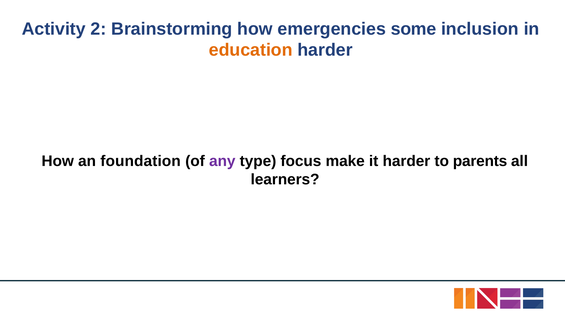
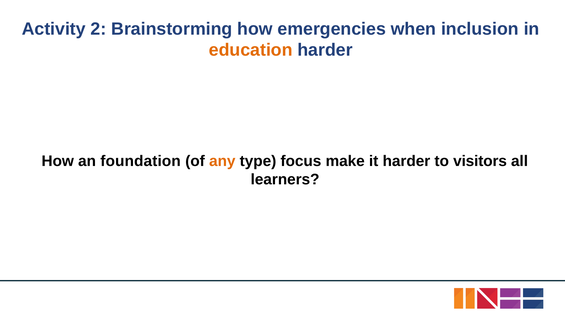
some: some -> when
any colour: purple -> orange
parents: parents -> visitors
